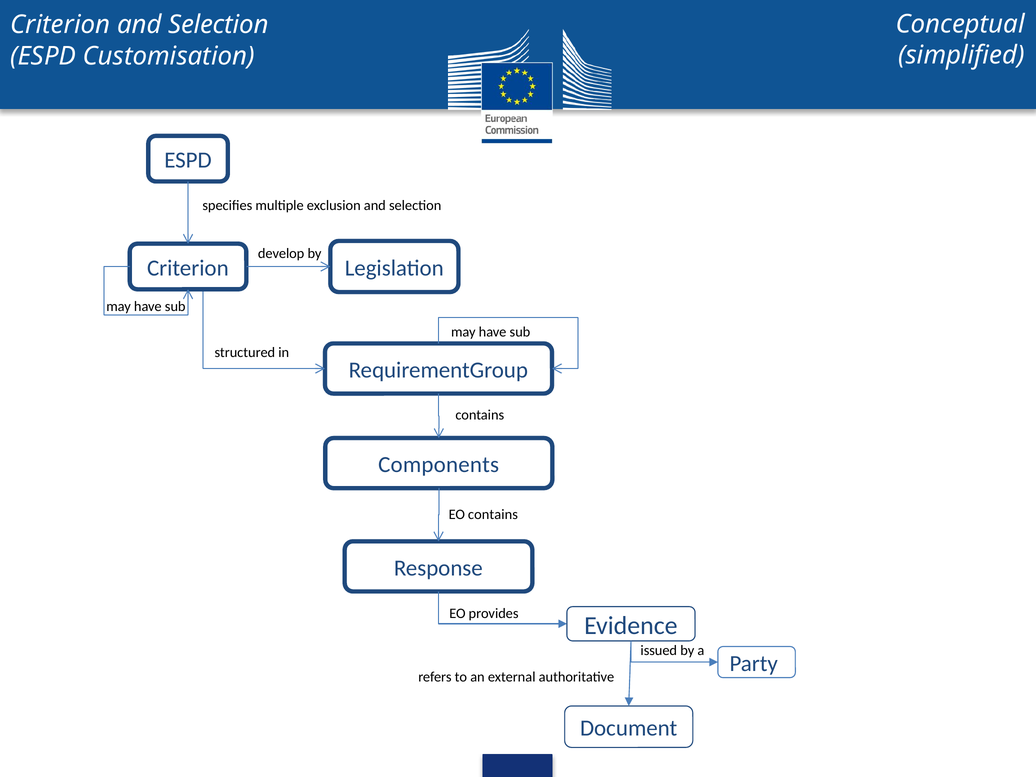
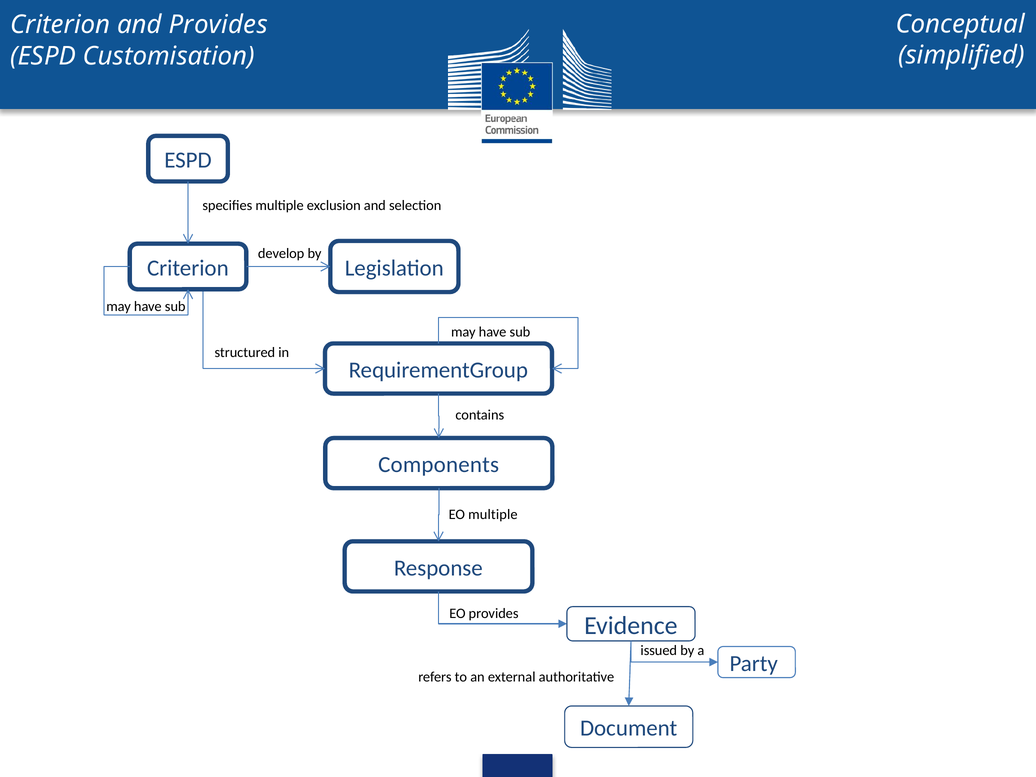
Criterion and Selection: Selection -> Provides
EO contains: contains -> multiple
